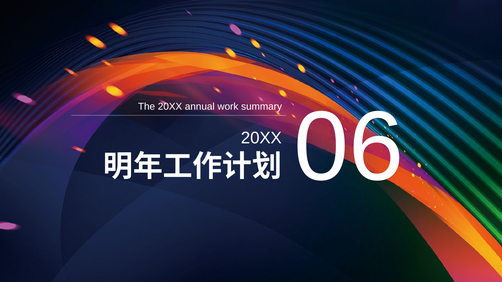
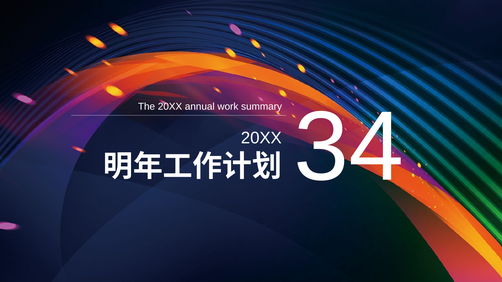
06: 06 -> 34
